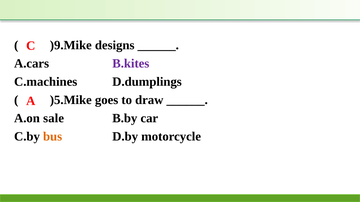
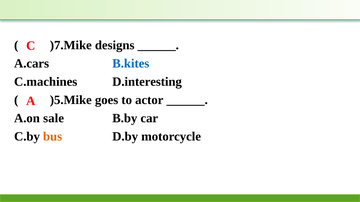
)9.Mike: )9.Mike -> )7.Mike
B.kites colour: purple -> blue
D.dumplings: D.dumplings -> D.interesting
draw: draw -> actor
